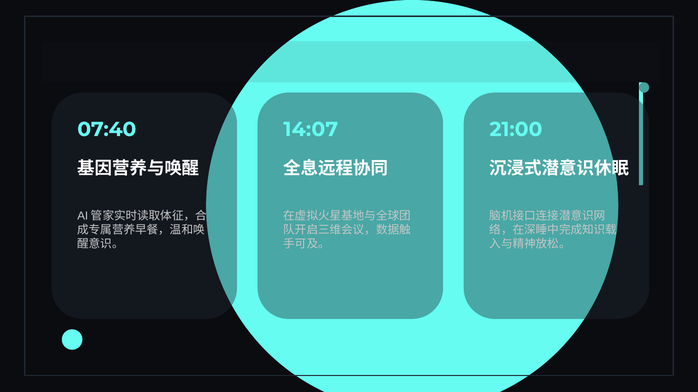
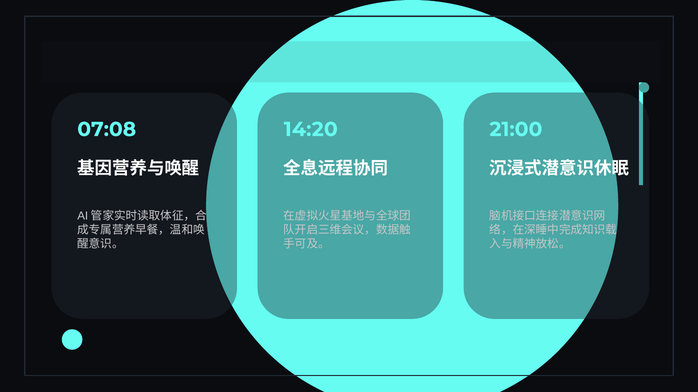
07:40: 07:40 -> 07:08
14:07: 14:07 -> 14:20
